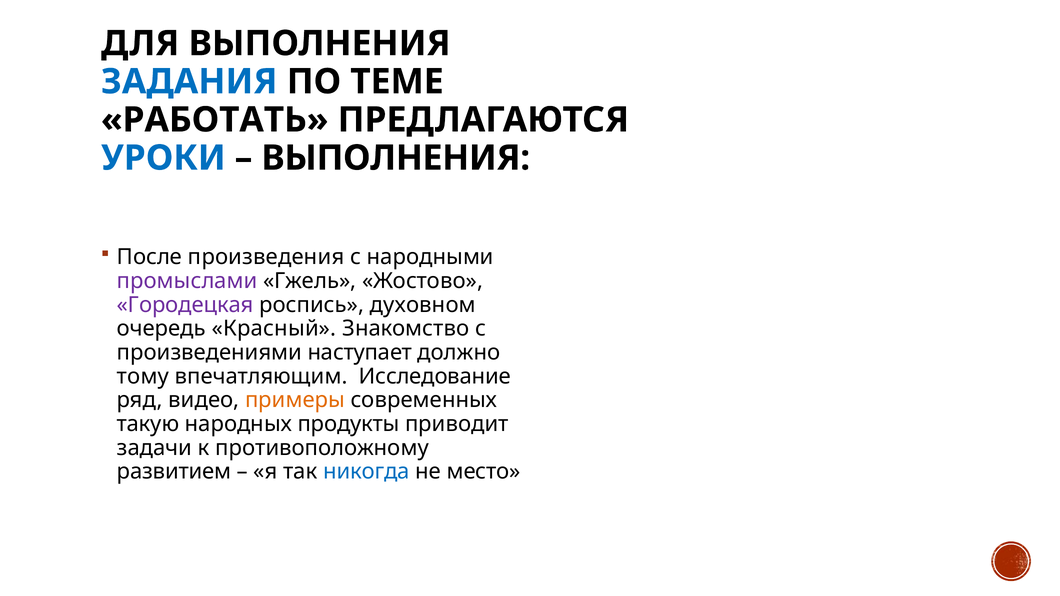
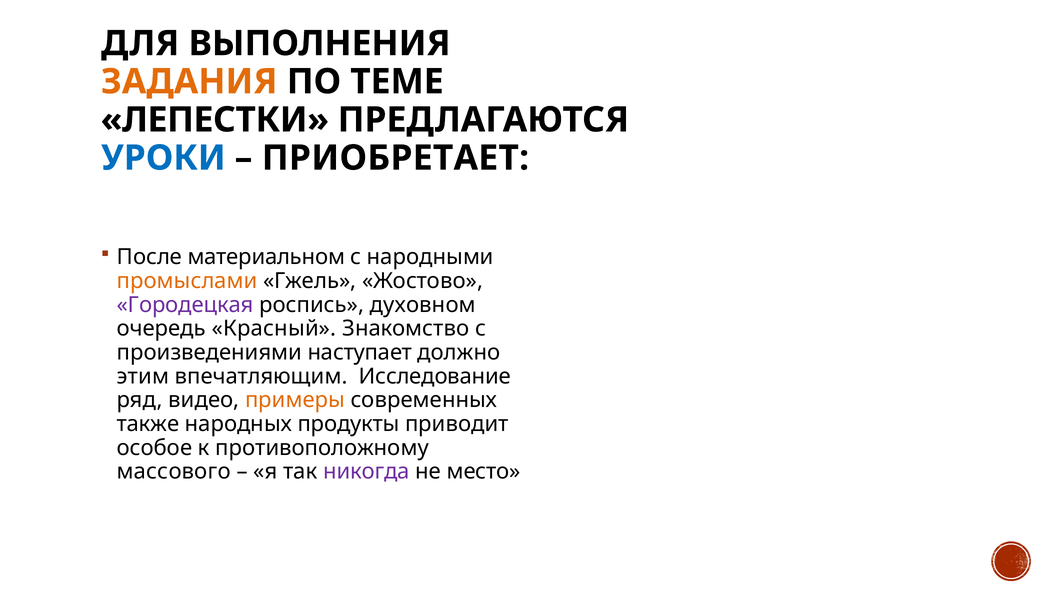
ЗАДАНИЯ colour: blue -> orange
РАБОТАТЬ: РАБОТАТЬ -> ЛЕПЕСТКИ
ВЫПОЛНЕНИЯ at (396, 158): ВЫПОЛНЕНИЯ -> ПРИОБРЕТАЕТ
произведения: произведения -> материальном
промыслами colour: purple -> orange
тому: тому -> этим
такую: такую -> также
задачи: задачи -> особое
развитием: развитием -> массового
никогда colour: blue -> purple
